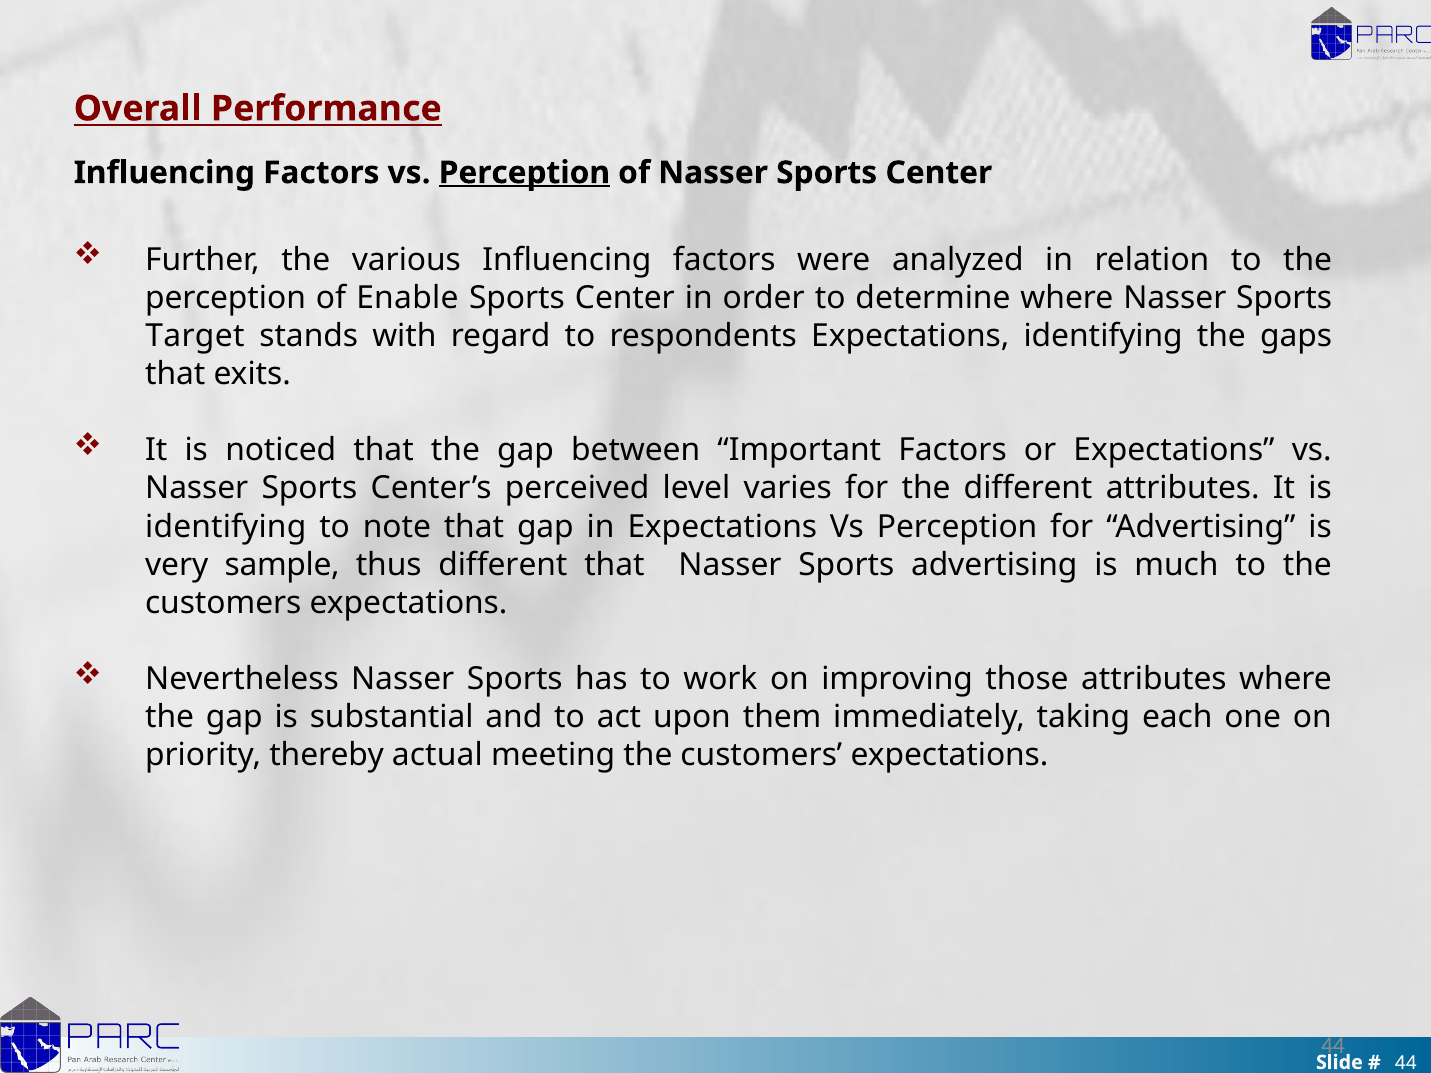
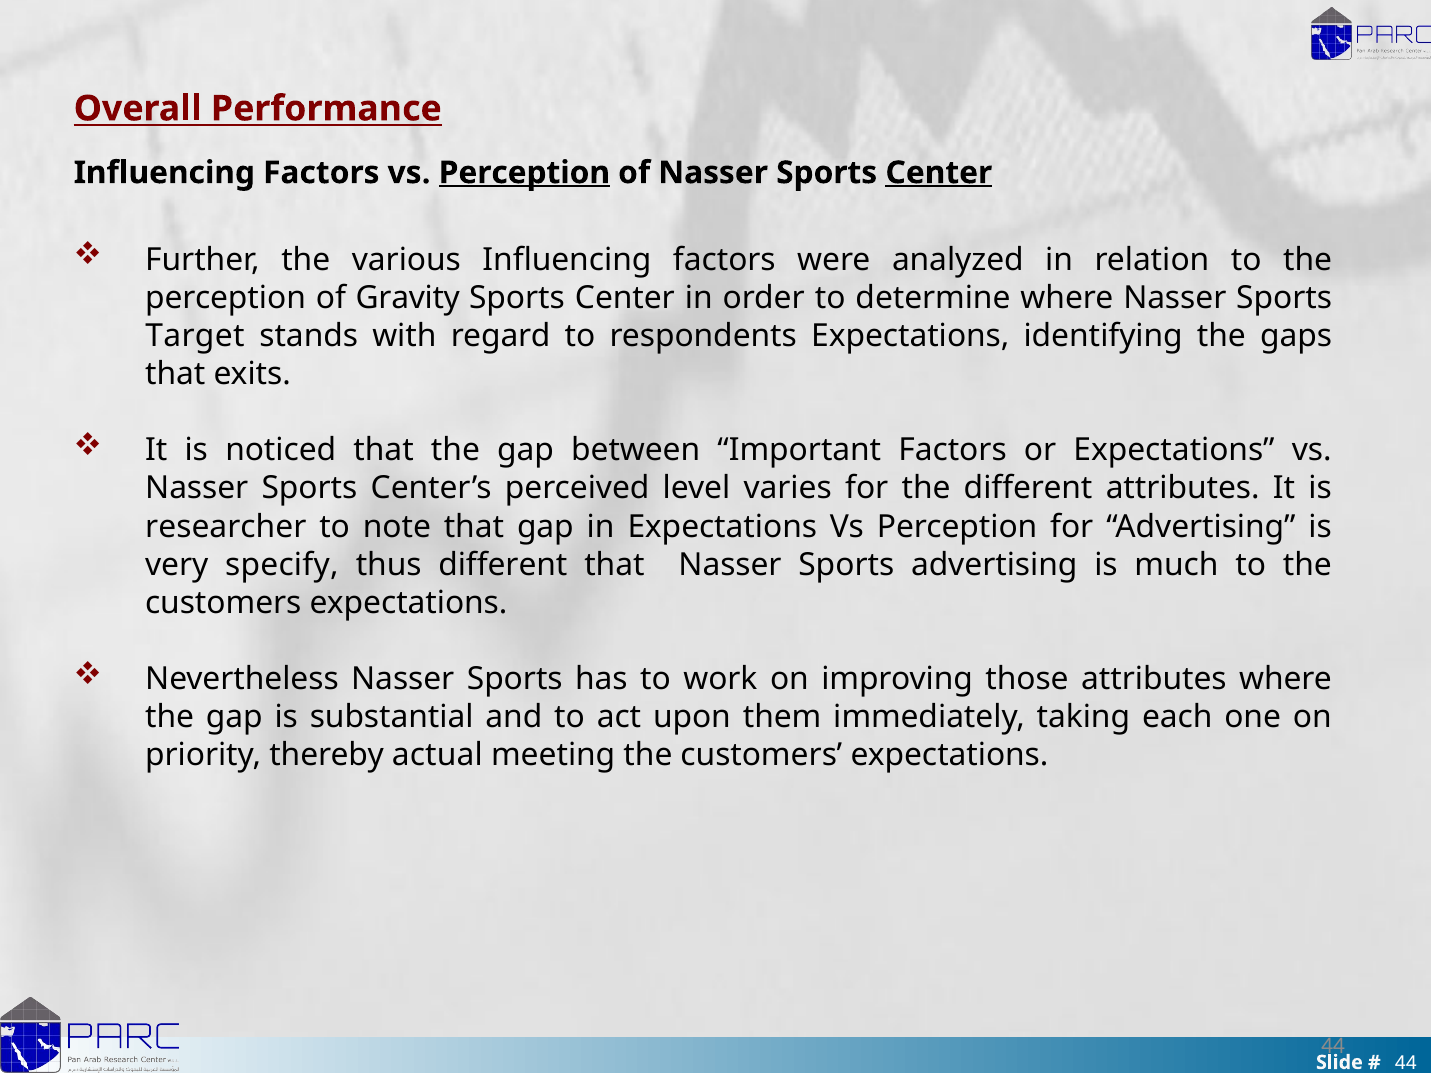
Center at (939, 173) underline: none -> present
Enable: Enable -> Gravity
identifying at (226, 527): identifying -> researcher
sample: sample -> specify
